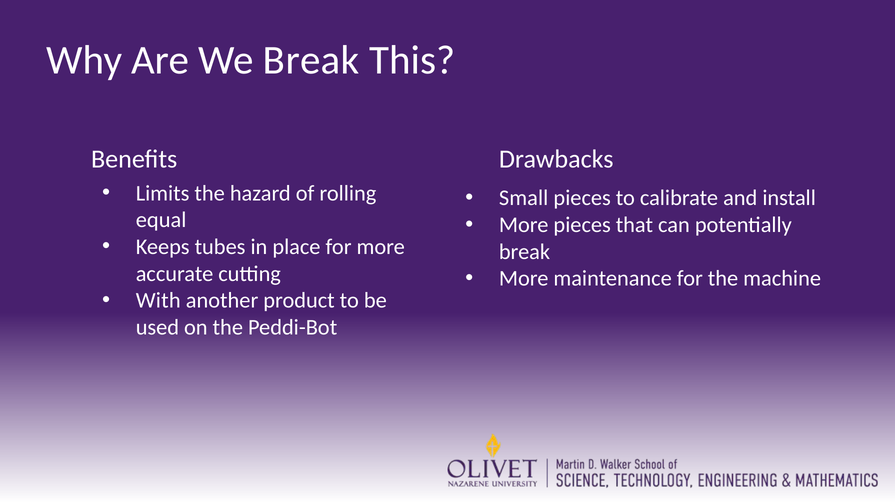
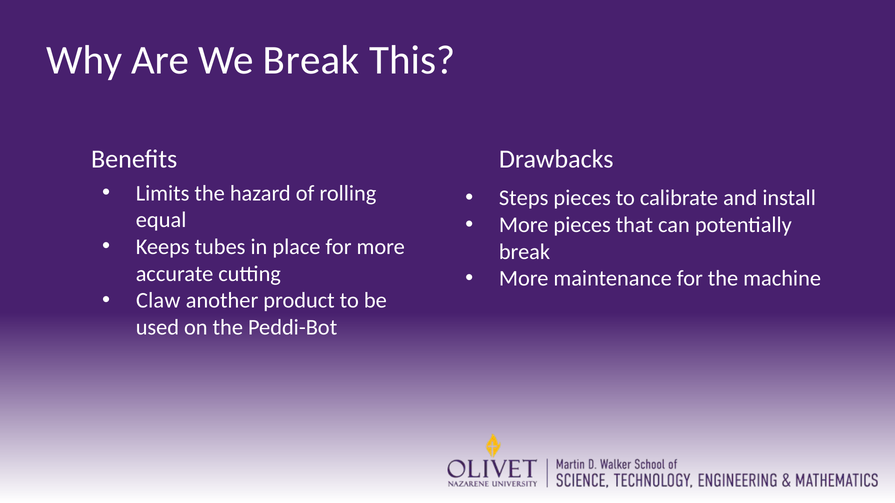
Small: Small -> Steps
With: With -> Claw
